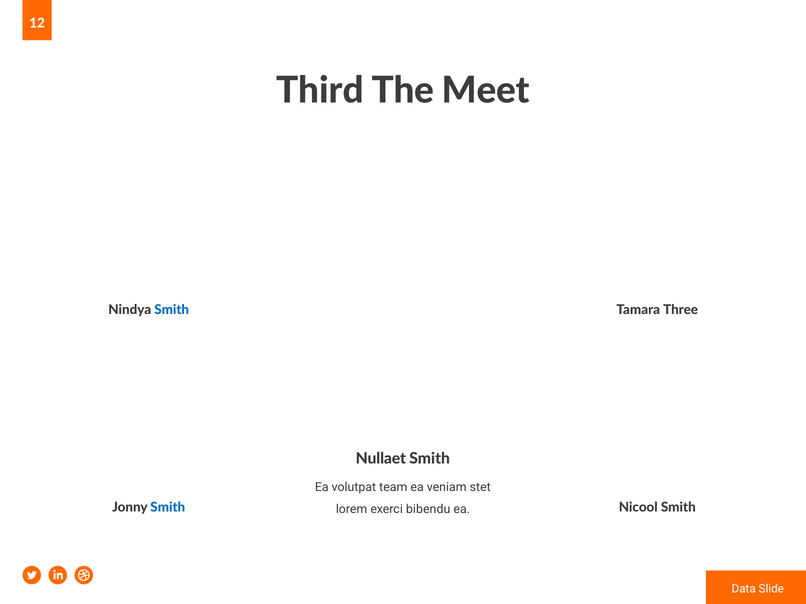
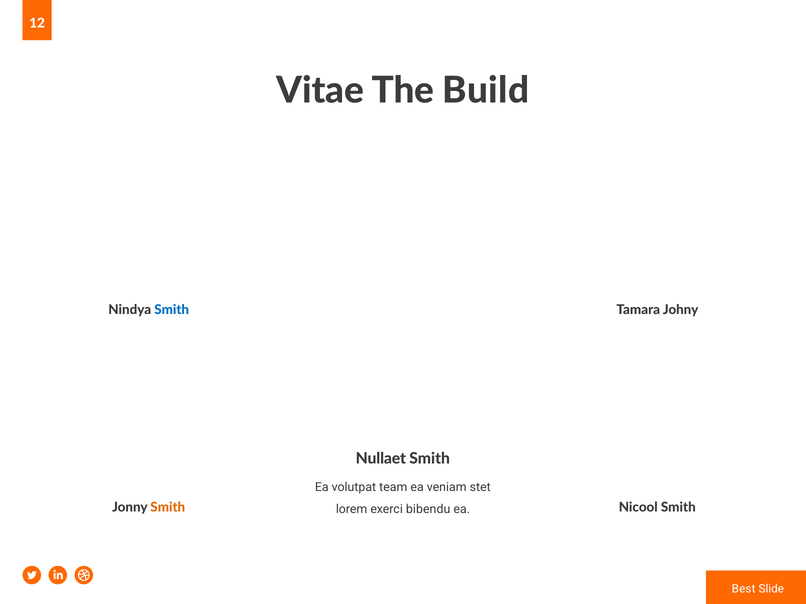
Third: Third -> Vitae
Meet: Meet -> Build
Three: Three -> Johny
Smith at (168, 508) colour: blue -> orange
Data: Data -> Best
